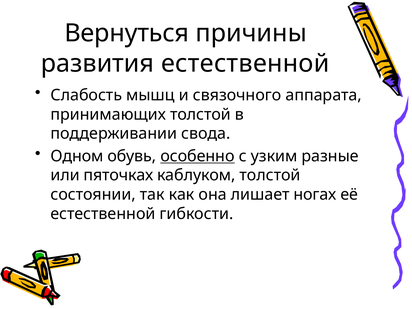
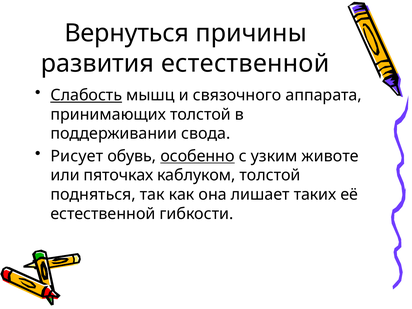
Слабость underline: none -> present
Одном: Одном -> Рисует
разные: разные -> животе
состоянии: состоянии -> подняться
ногах: ногах -> таких
